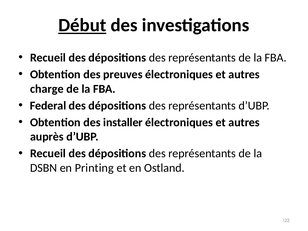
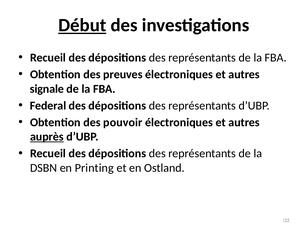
charge: charge -> signale
installer: installer -> pouvoir
auprès underline: none -> present
